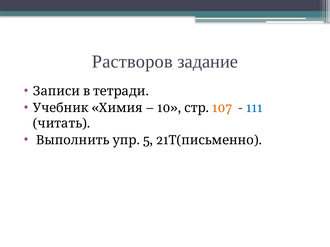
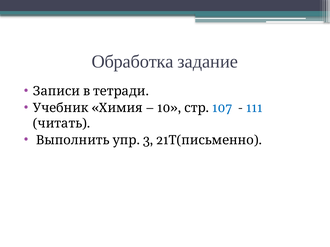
Растворов: Растворов -> Обработка
107 colour: orange -> blue
5: 5 -> 3
